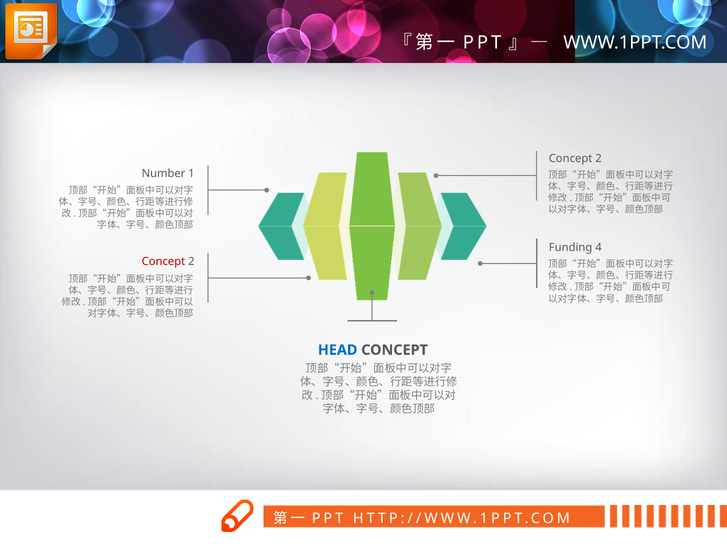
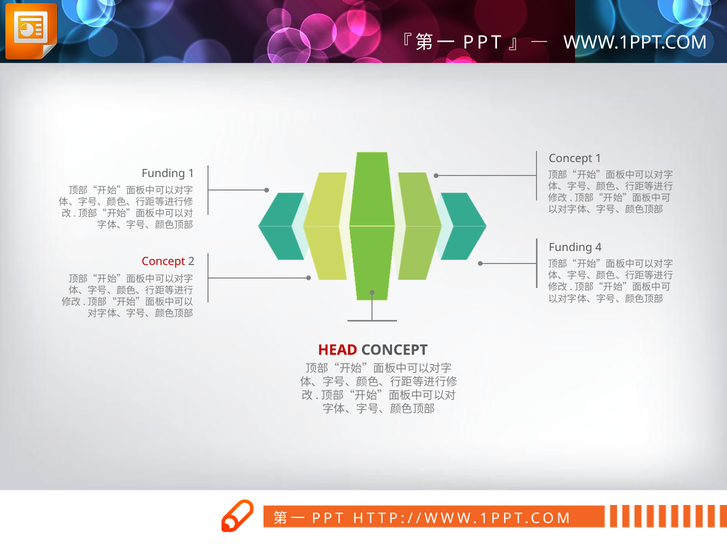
2 at (598, 158): 2 -> 1
Number at (164, 173): Number -> Funding
HEAD colour: blue -> red
